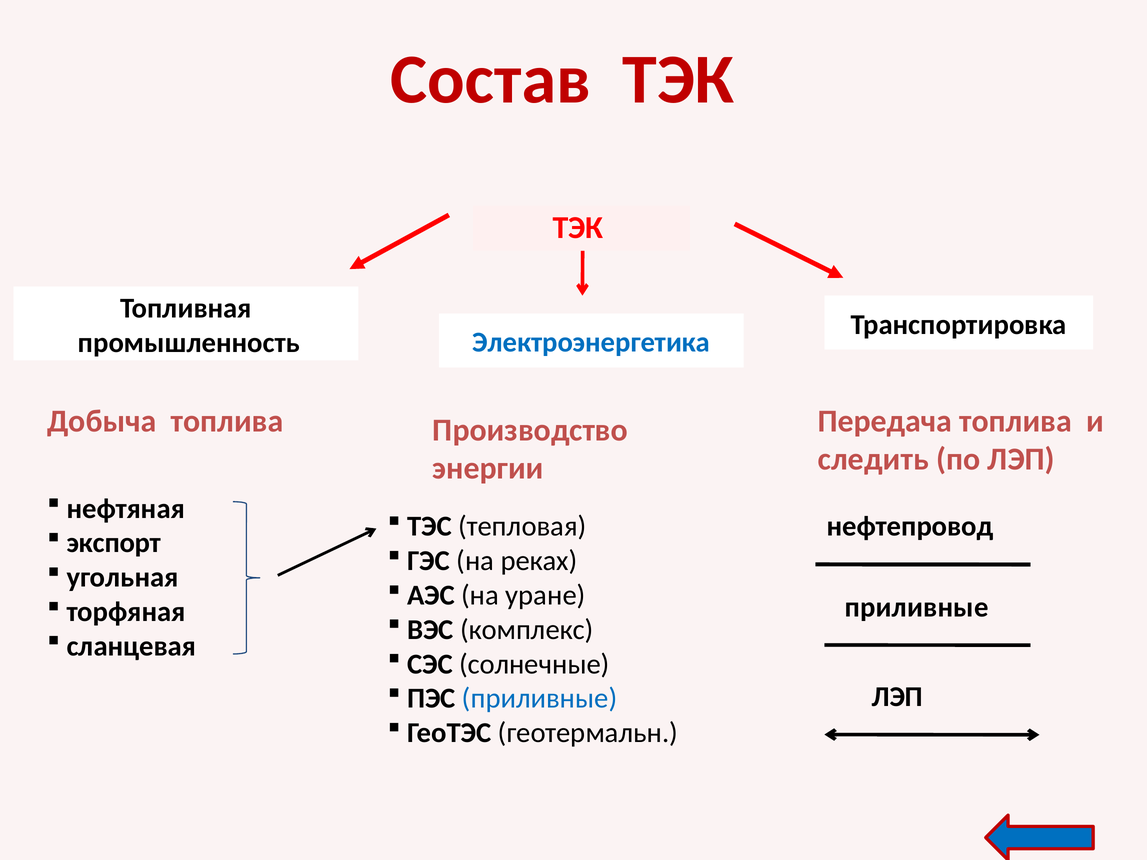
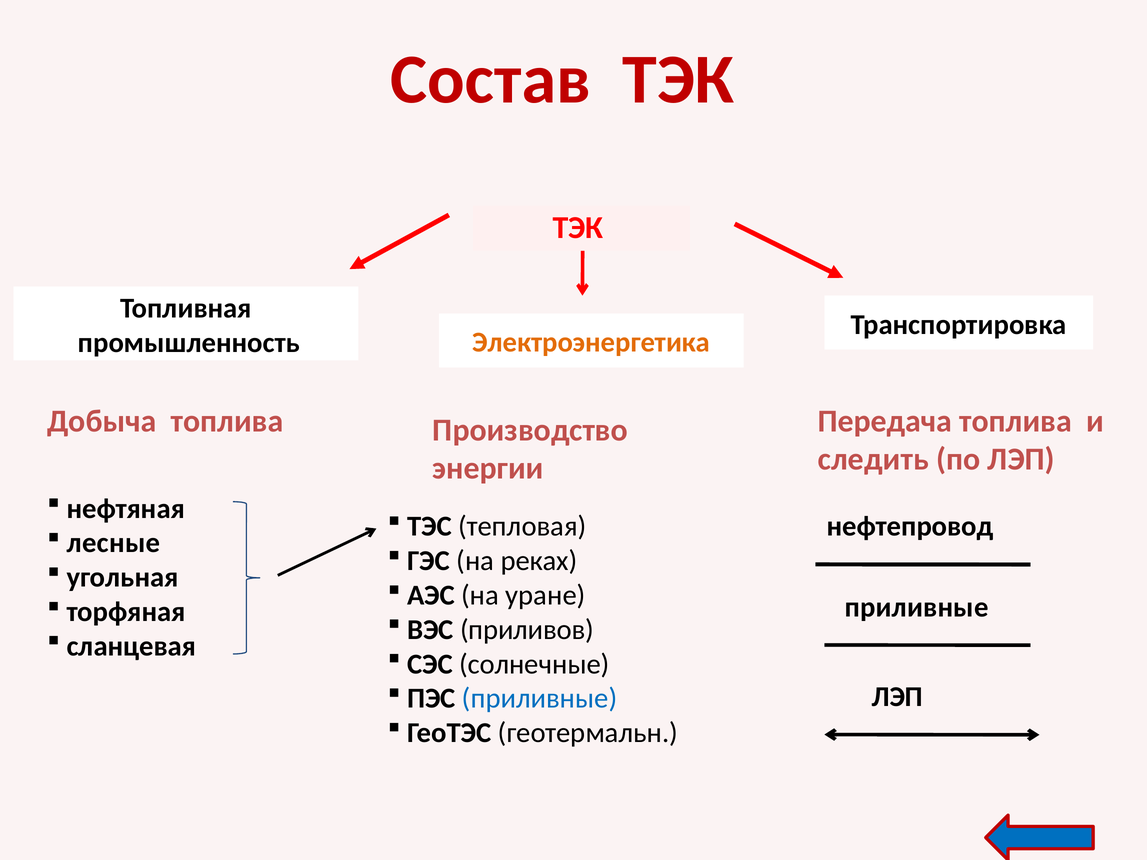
Электроэнергетика colour: blue -> orange
экспорт: экспорт -> лесные
комплекс: комплекс -> приливов
